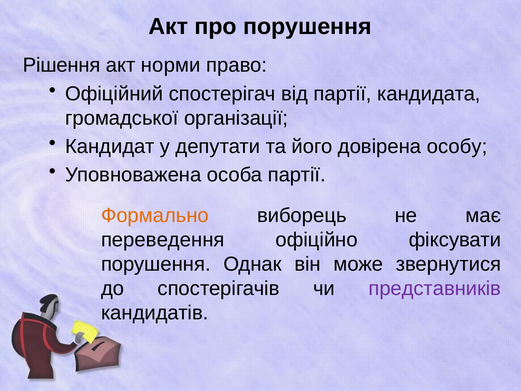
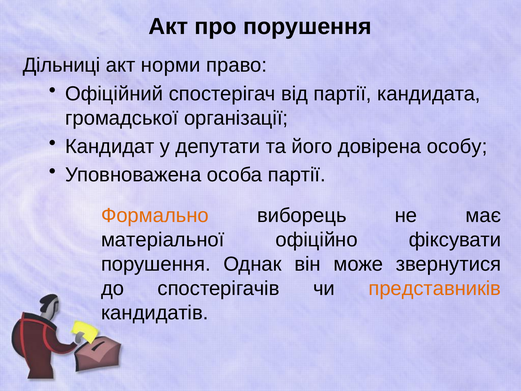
Рішення: Рішення -> Дільниці
переведення: переведення -> матеріальної
представників colour: purple -> orange
